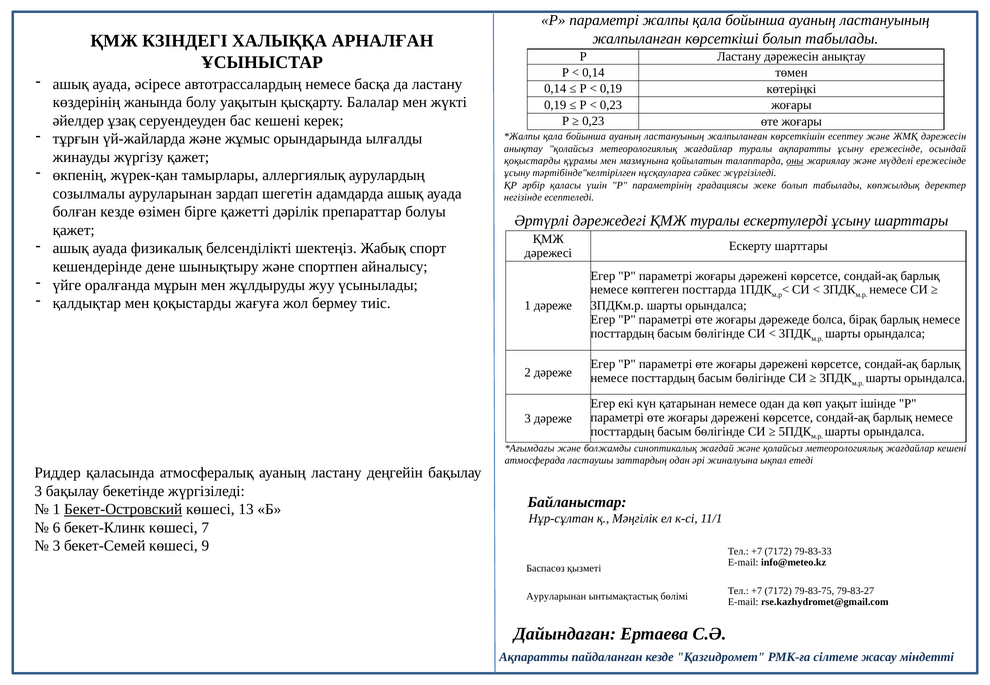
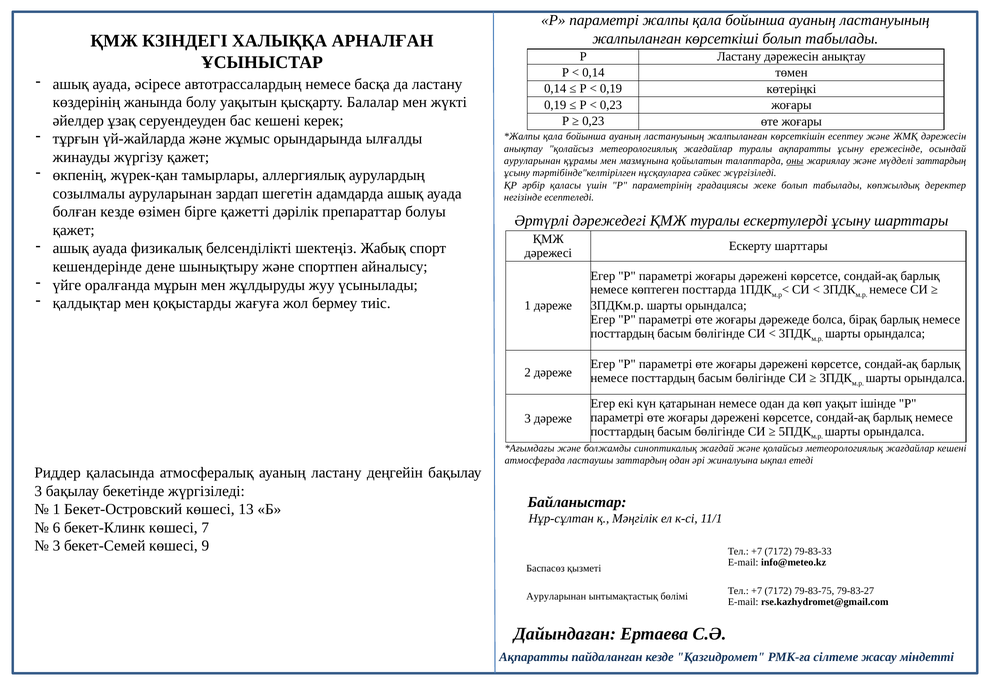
қоқыстарды at (532, 161): қоқыстарды -> ауруларынан
мүдделі ережесінде: ережесінде -> заттардың
Бекет-Островский underline: present -> none
